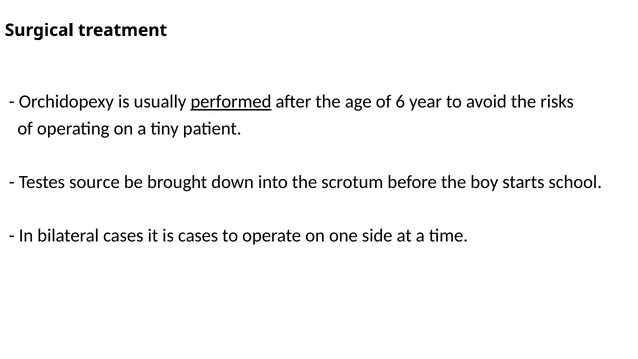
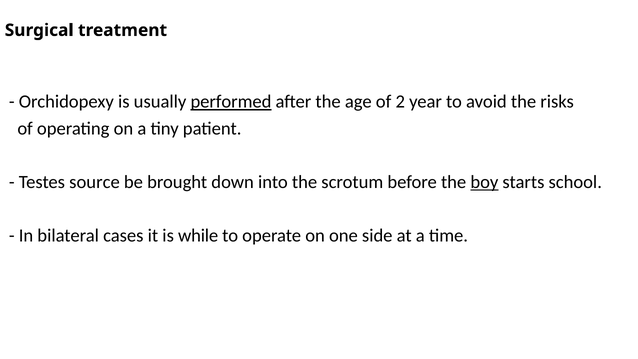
6: 6 -> 2
boy underline: none -> present
is cases: cases -> while
